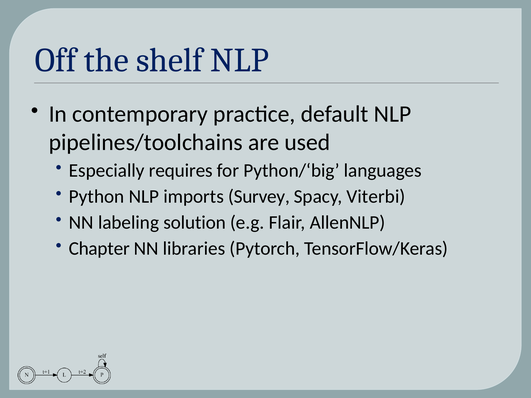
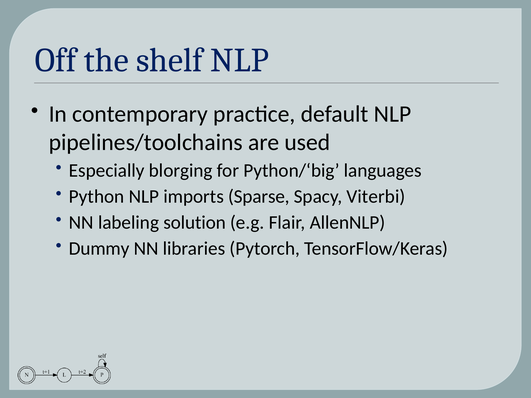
requires: requires -> blorging
Survey: Survey -> Sparse
Chapter: Chapter -> Dummy
